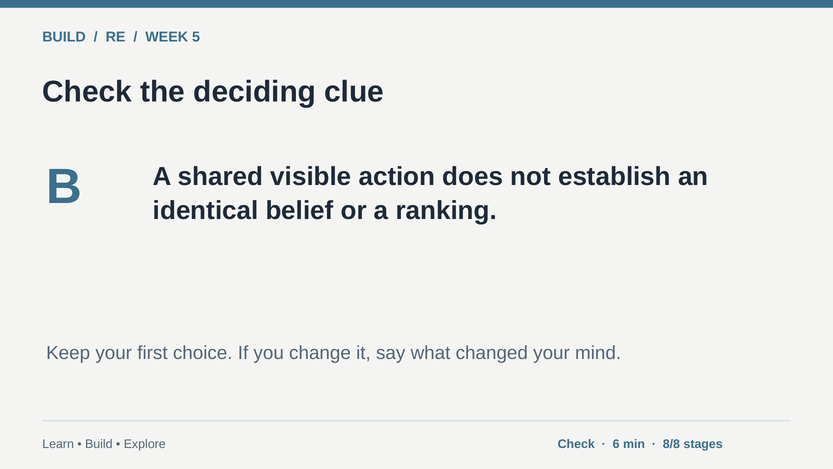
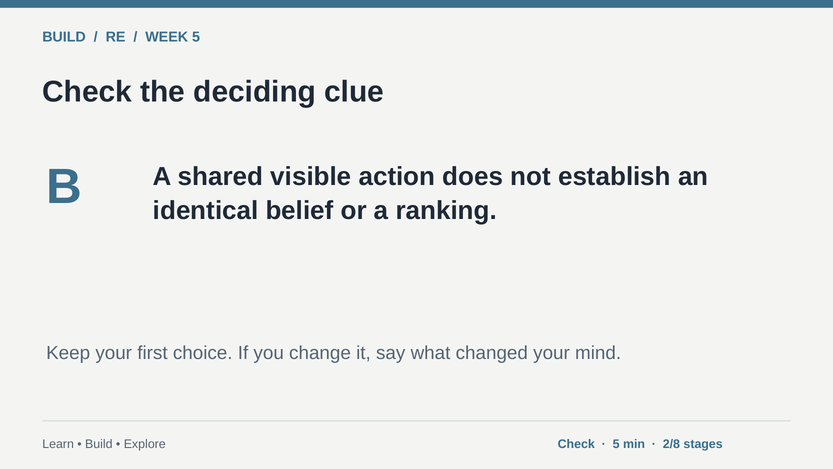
6 at (616, 444): 6 -> 5
8/8: 8/8 -> 2/8
